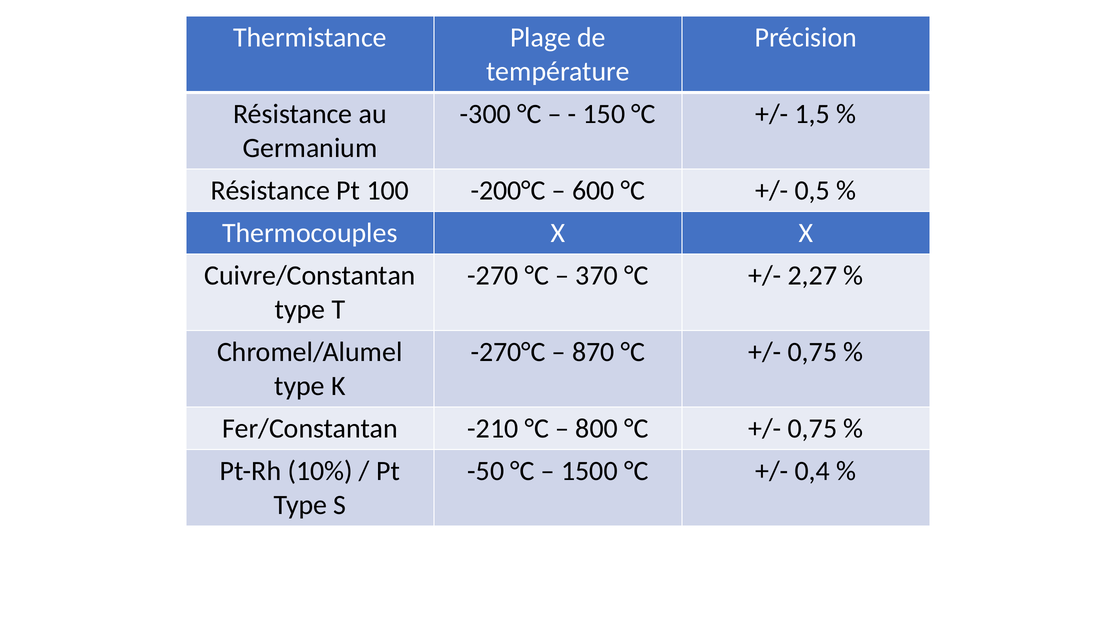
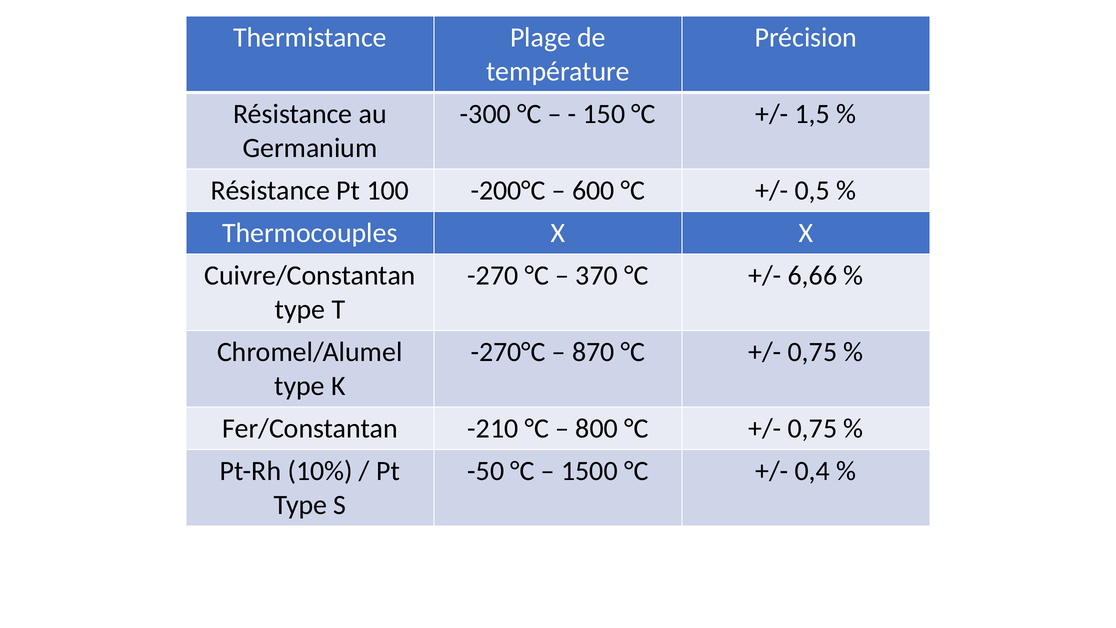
2,27: 2,27 -> 6,66
